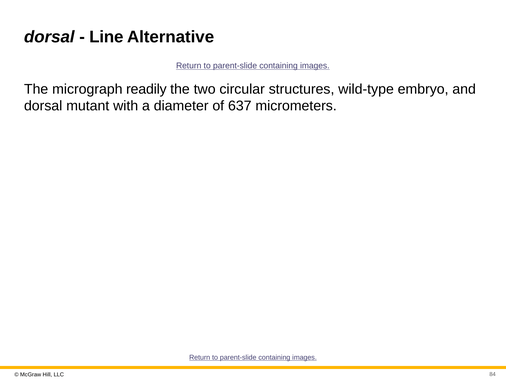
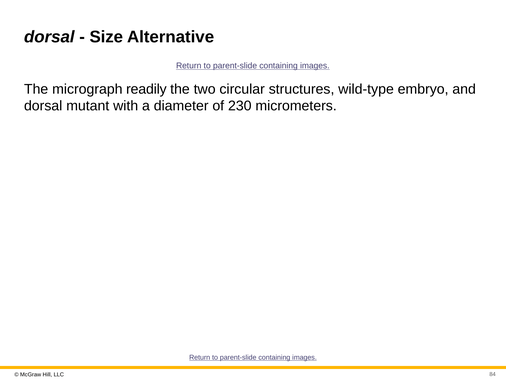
Line: Line -> Size
637: 637 -> 230
